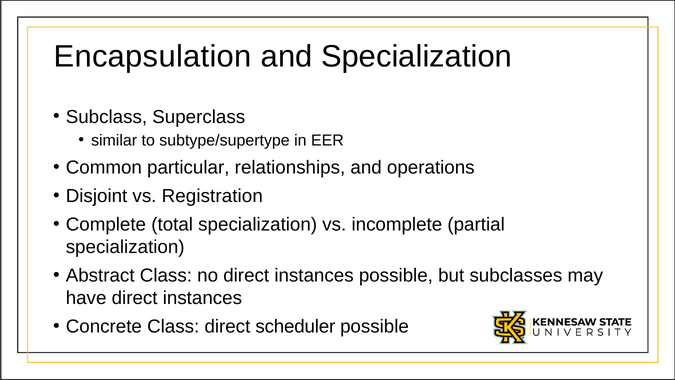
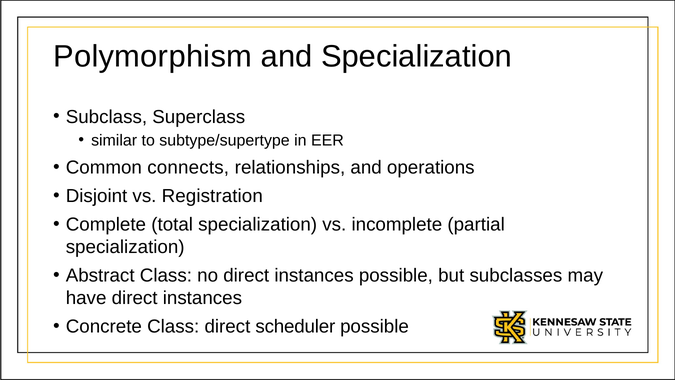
Encapsulation: Encapsulation -> Polymorphism
particular: particular -> connects
